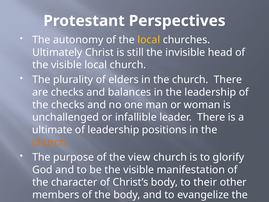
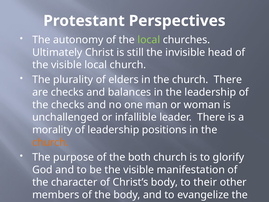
local at (149, 40) colour: yellow -> light green
ultimate: ultimate -> morality
view: view -> both
